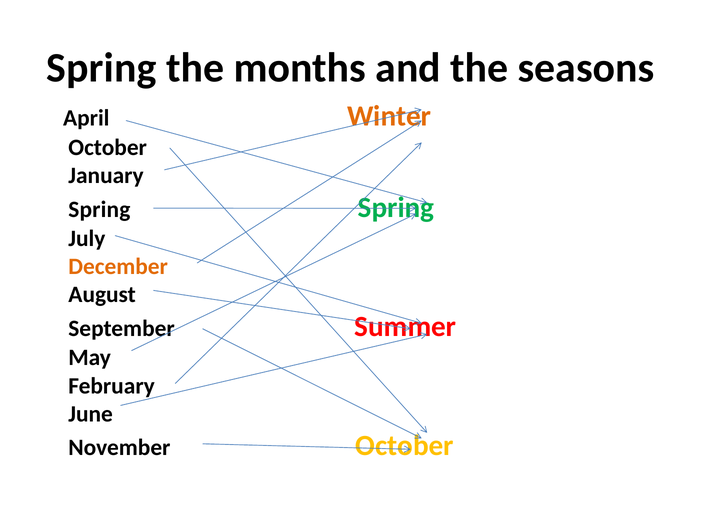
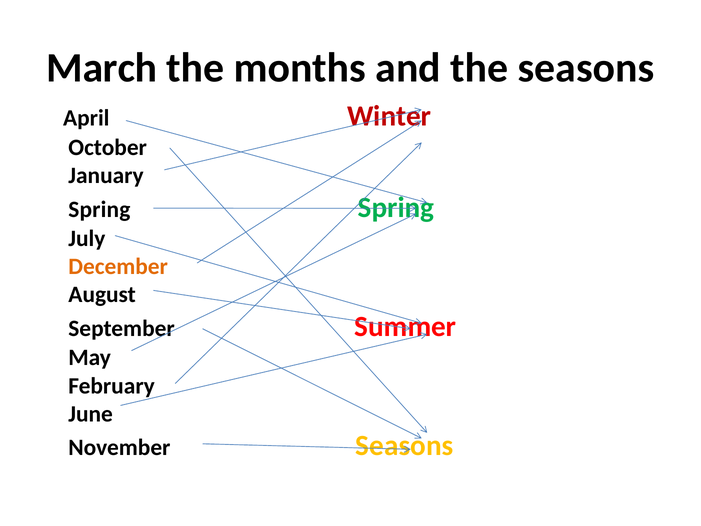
Spring at (102, 68): Spring -> March
Winter colour: orange -> red
November October: October -> Seasons
